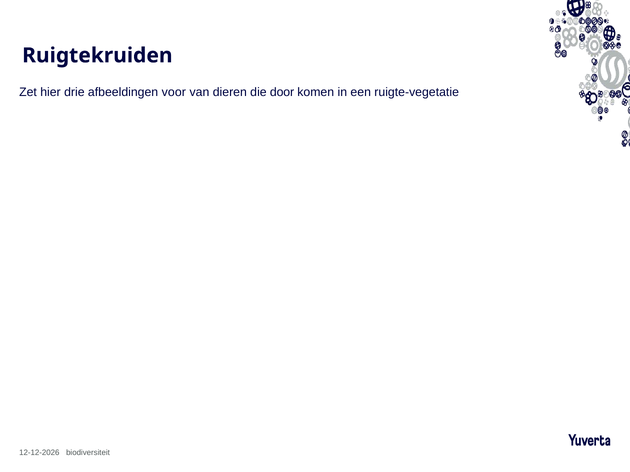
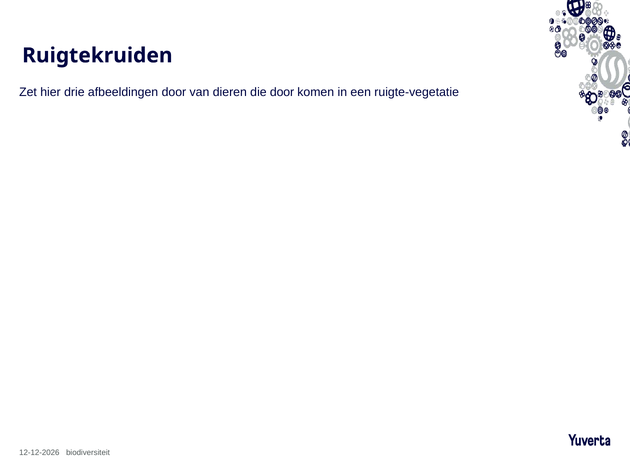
afbeeldingen voor: voor -> door
